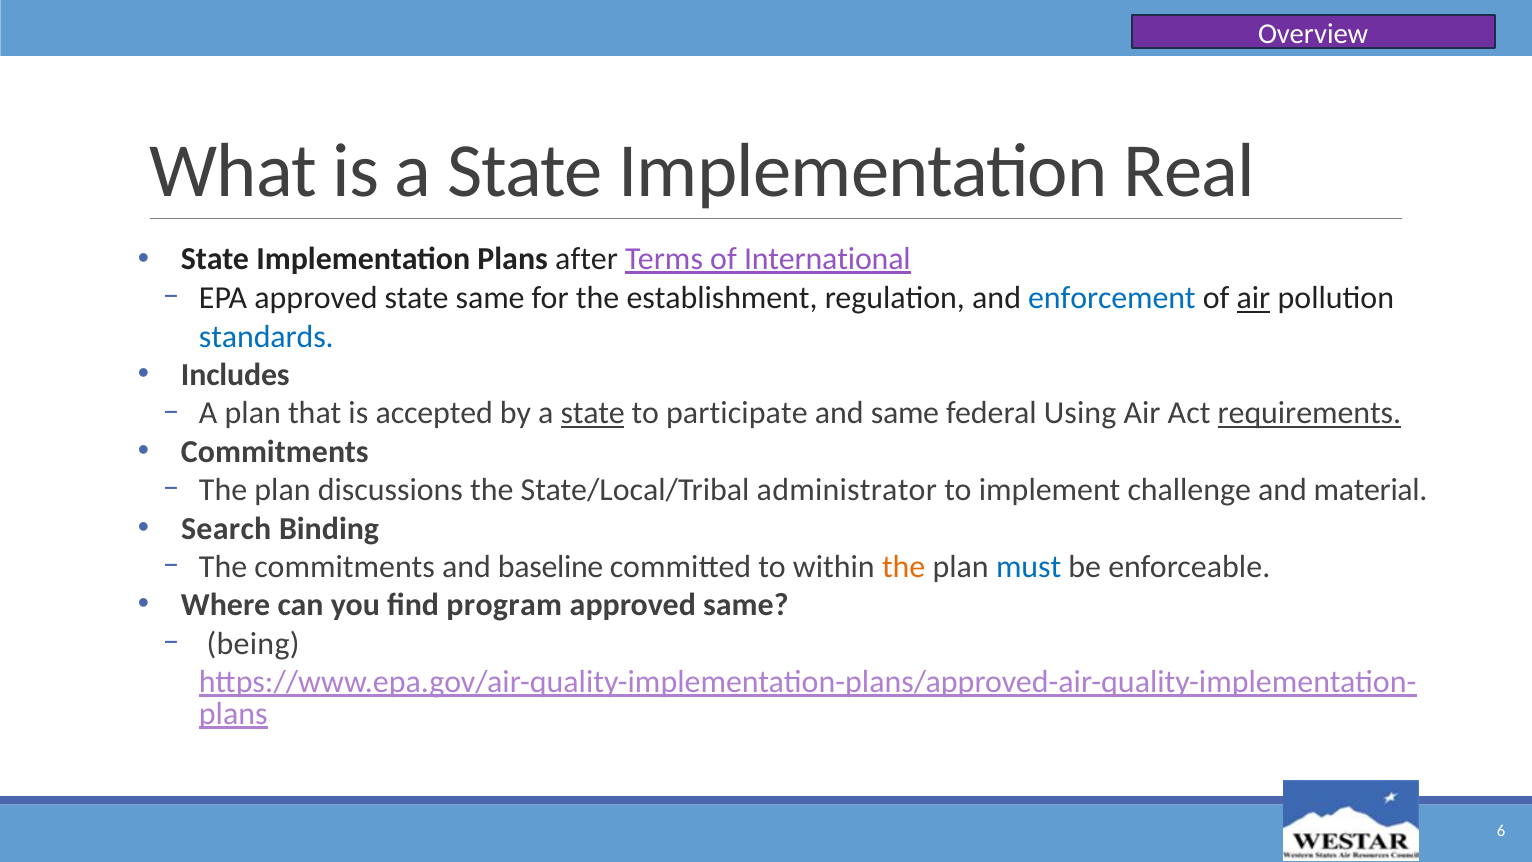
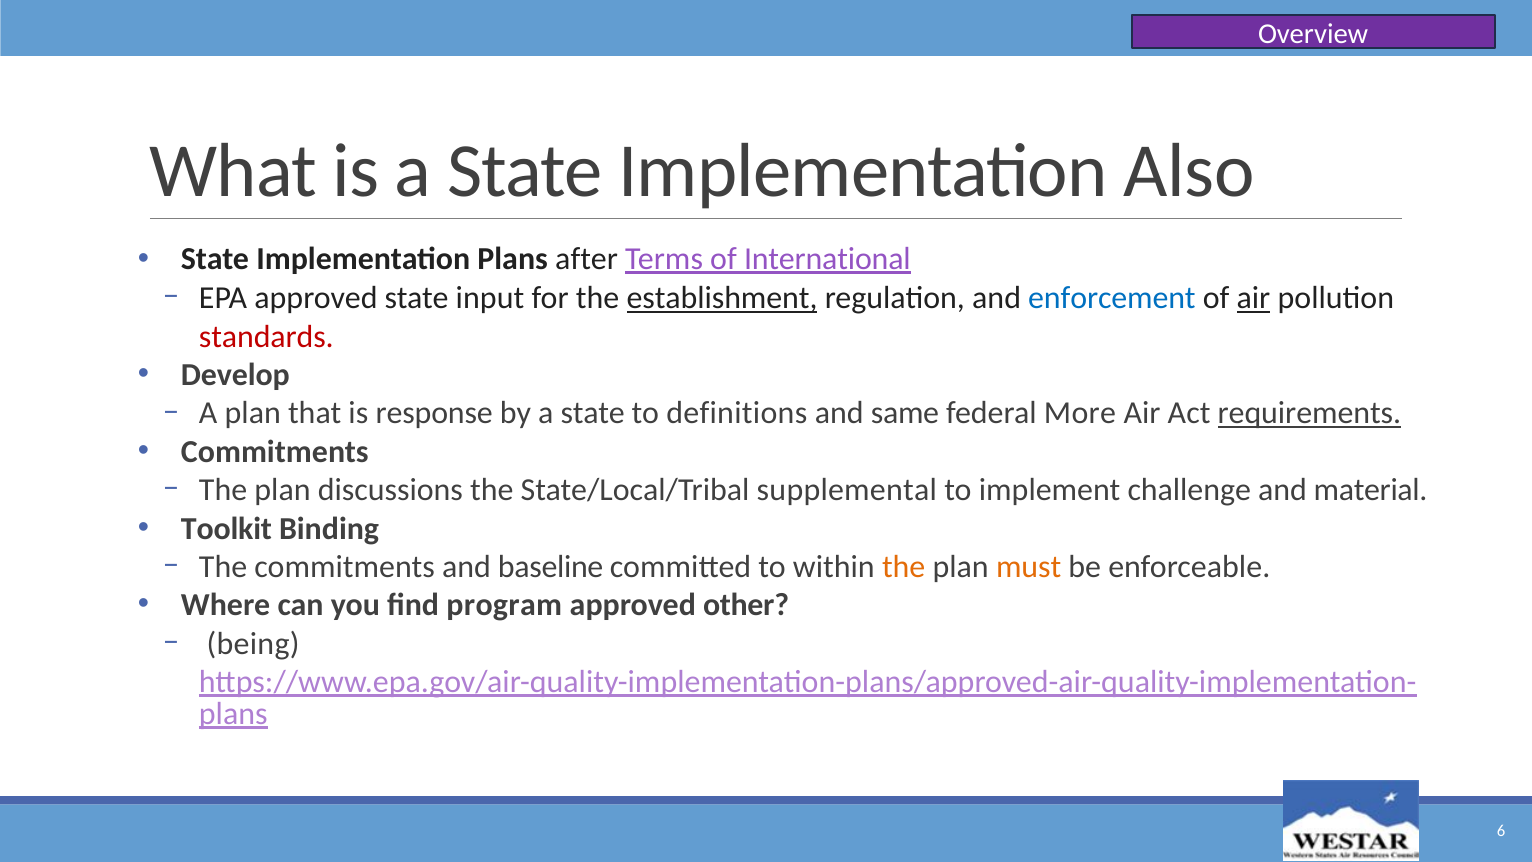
Real: Real -> Also
state same: same -> input
establishment underline: none -> present
standards colour: blue -> red
Includes: Includes -> Develop
accepted: accepted -> response
state at (593, 413) underline: present -> none
participate: participate -> definitions
Using: Using -> More
administrator: administrator -> supplemental
Search: Search -> Toolkit
must colour: blue -> orange
approved same: same -> other
